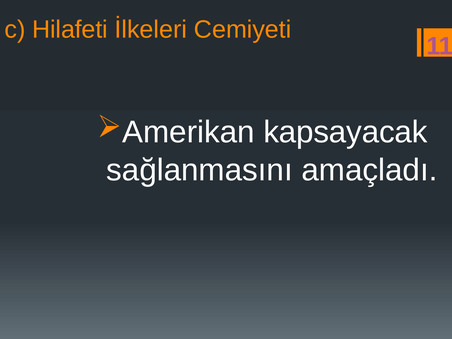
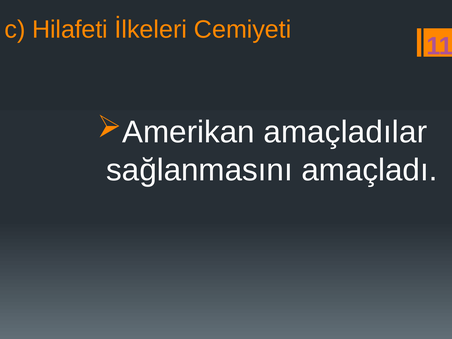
kapsayacak: kapsayacak -> amaçladılar
